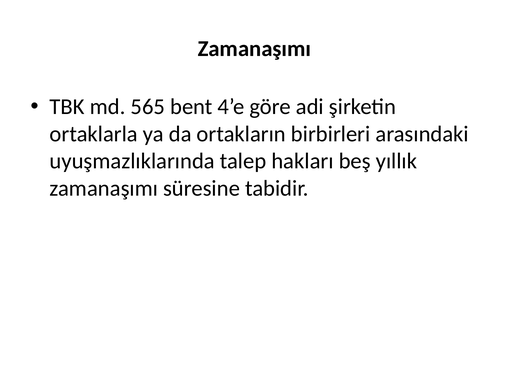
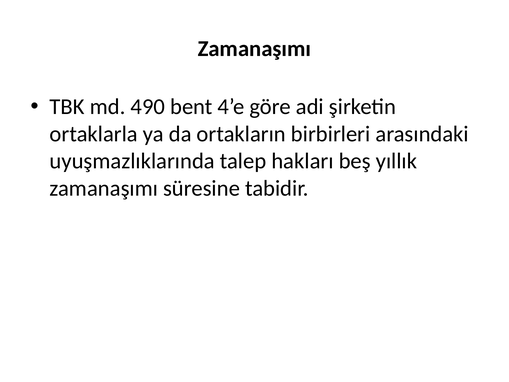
565: 565 -> 490
